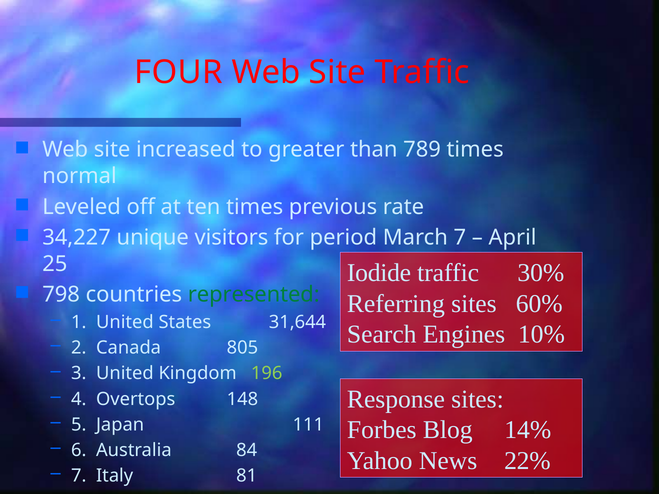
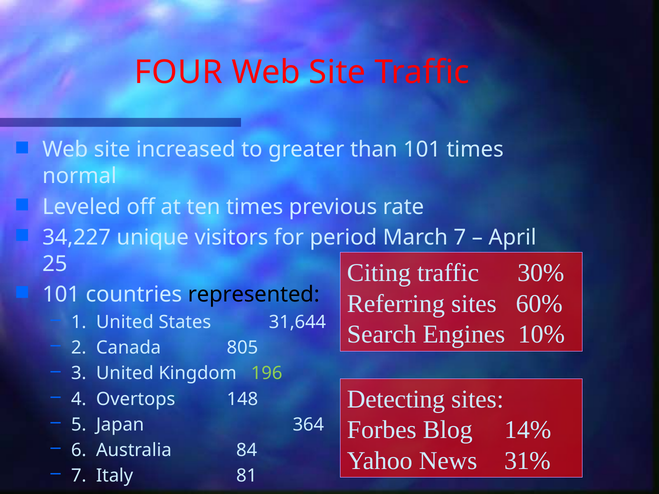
than 789: 789 -> 101
Iodide: Iodide -> Citing
798 at (61, 295): 798 -> 101
represented colour: green -> black
Response: Response -> Detecting
111: 111 -> 364
22%: 22% -> 31%
